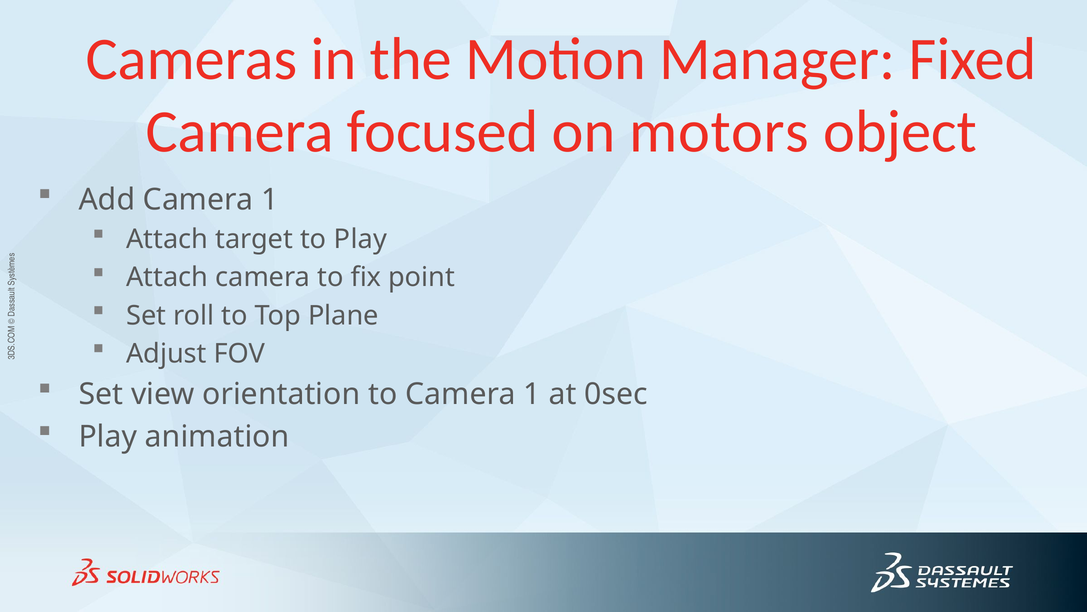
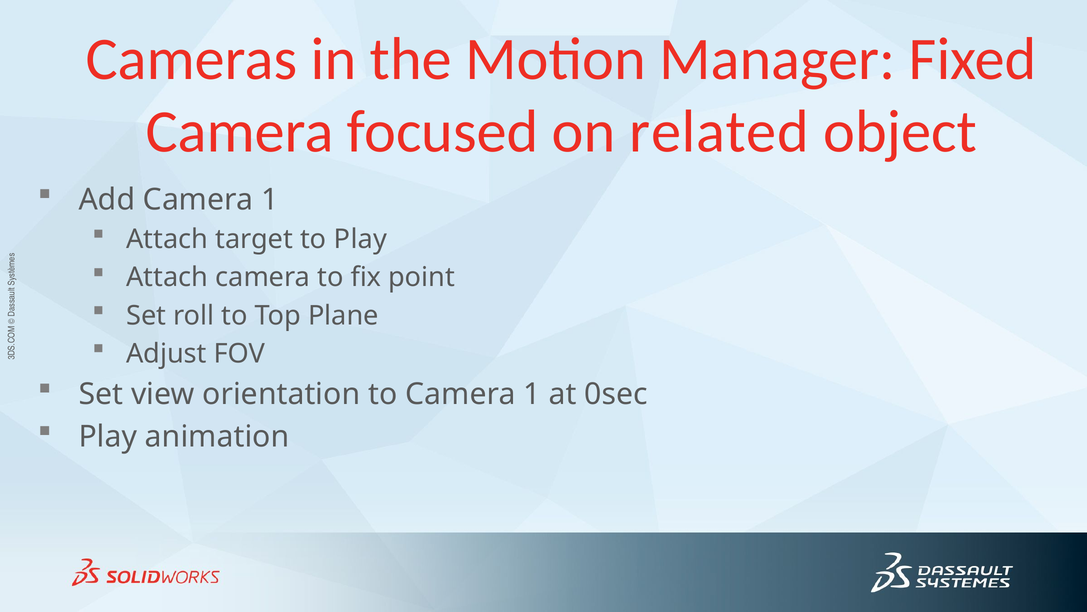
motors: motors -> related
